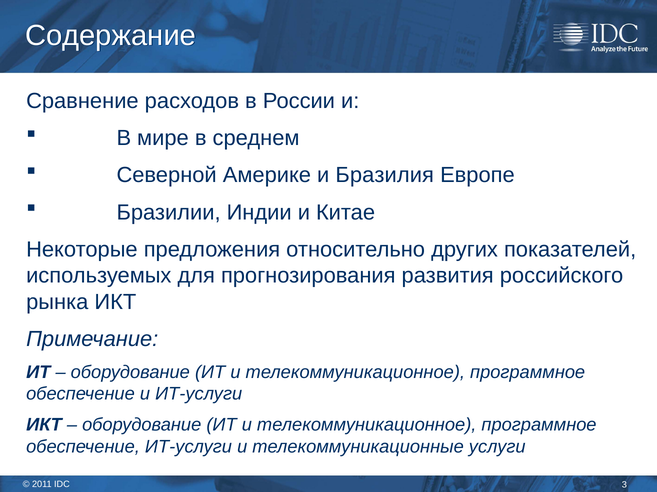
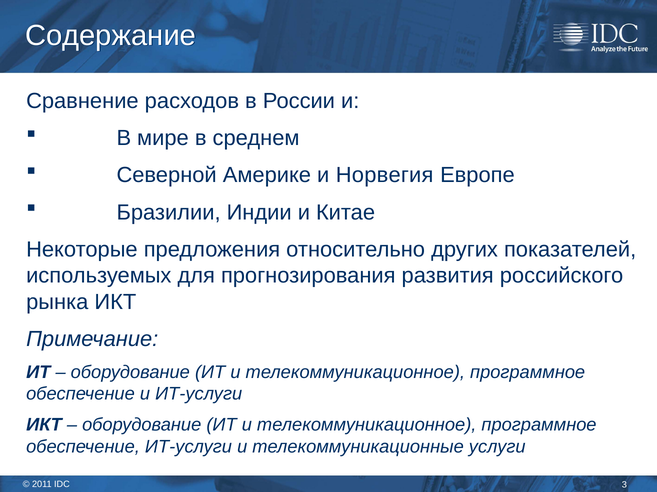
Бразилия: Бразилия -> Норвегия
